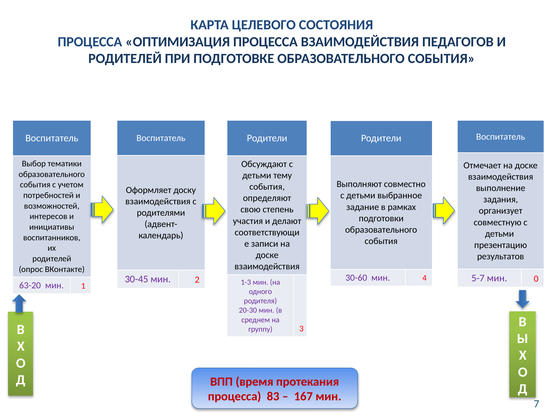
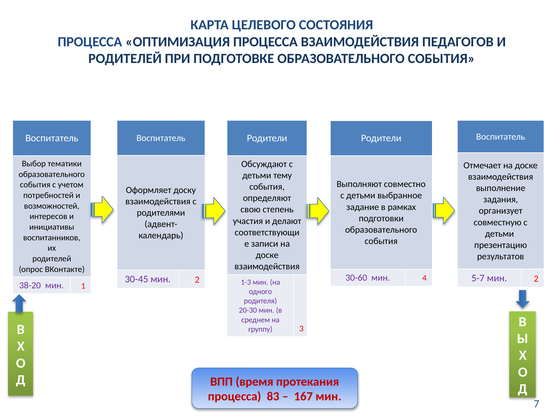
5-7 мин 0: 0 -> 2
63-20: 63-20 -> 38-20
